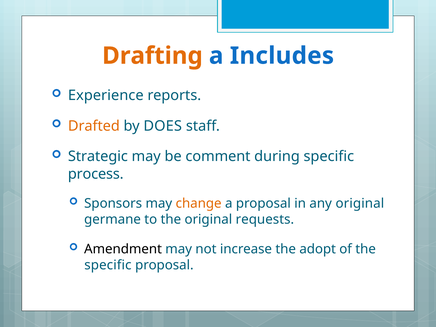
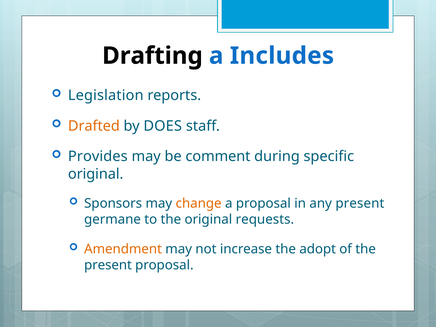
Drafting colour: orange -> black
Experience: Experience -> Legislation
Strategic: Strategic -> Provides
process at (96, 174): process -> original
any original: original -> present
Amendment colour: black -> orange
specific at (108, 265): specific -> present
